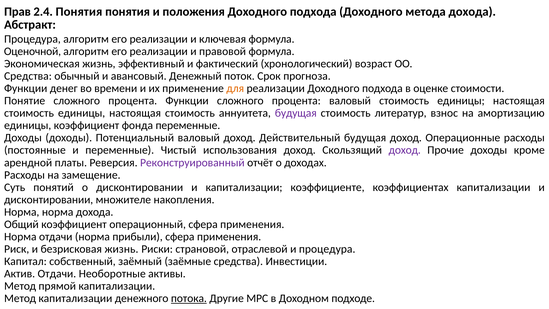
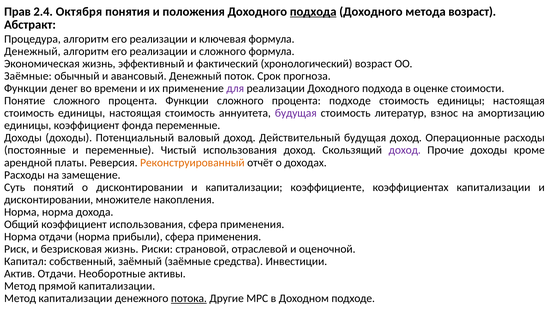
2.4 Понятия: Понятия -> Октября
подхода at (313, 12) underline: none -> present
метода дохода: дохода -> возраст
Оценочной at (32, 51): Оценочной -> Денежный
и правовой: правовой -> сложного
Средства at (28, 76): Средства -> Заёмные
для colour: orange -> purple
процента валовый: валовый -> подходе
Реконструированный colour: purple -> orange
коэффициент операционный: операционный -> использования
и процедура: процедура -> оценочной
